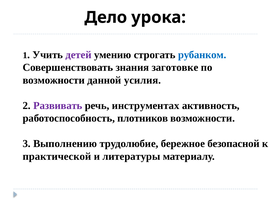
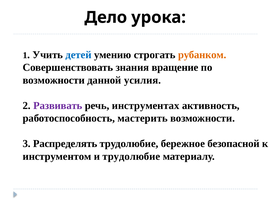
детей colour: purple -> blue
рубанком colour: blue -> orange
заготовке: заготовке -> вращение
плотников: плотников -> мастерить
Выполнению: Выполнению -> Распределять
практической: практической -> инструментом
и литературы: литературы -> трудолюбие
